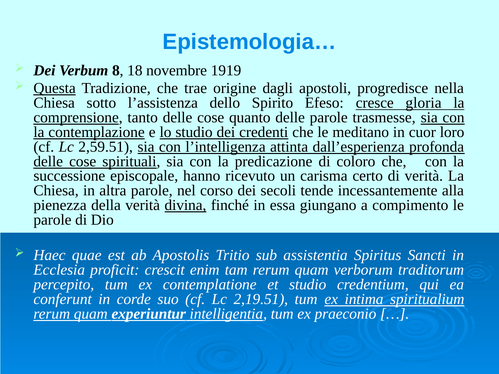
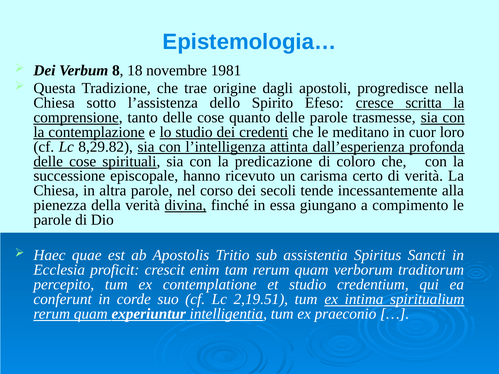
1919: 1919 -> 1981
Questa underline: present -> none
gloria: gloria -> scritta
2,59.51: 2,59.51 -> 8,29.82
